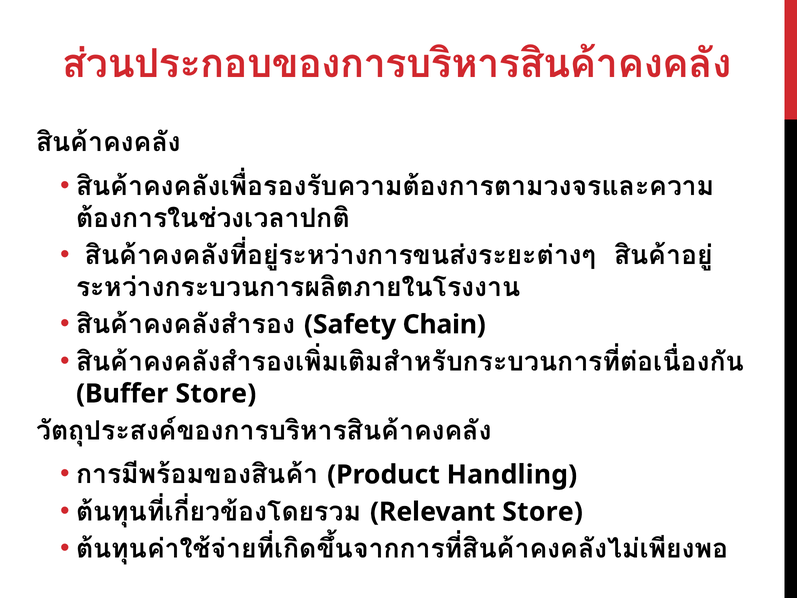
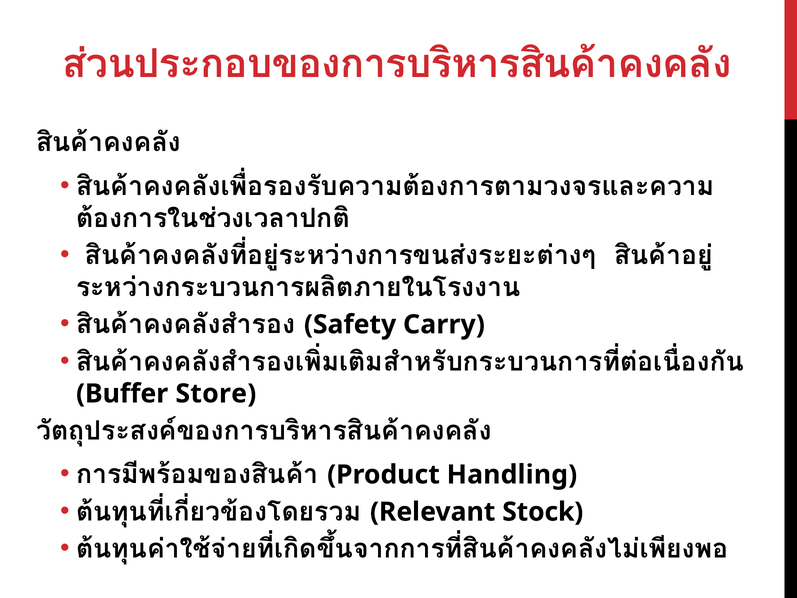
Chain: Chain -> Carry
Relevant Store: Store -> Stock
